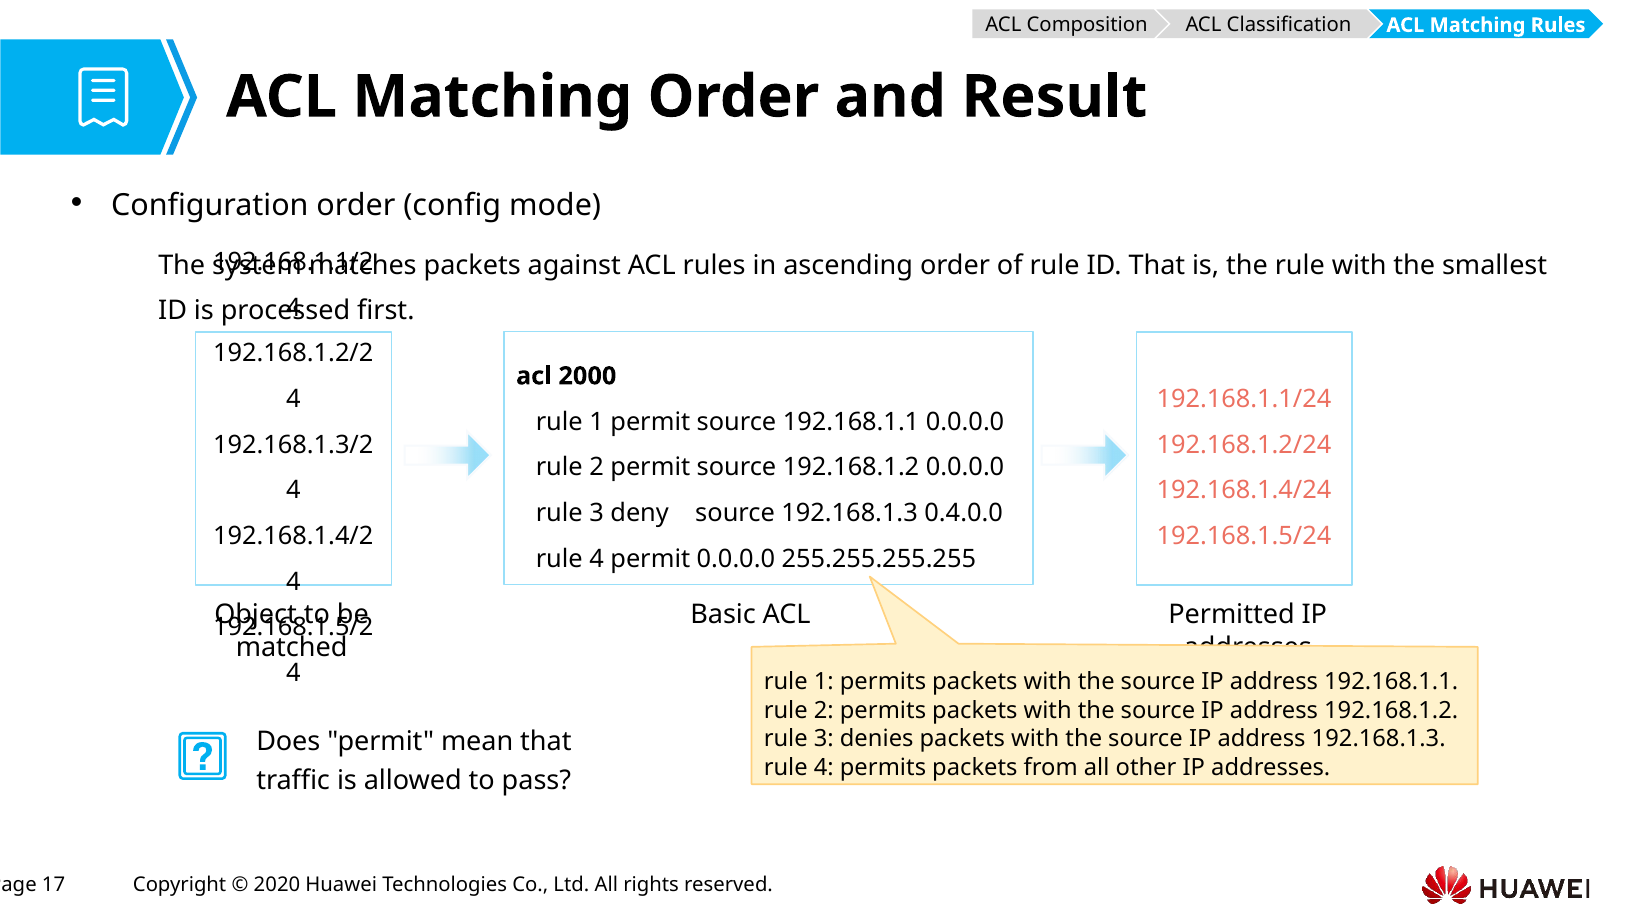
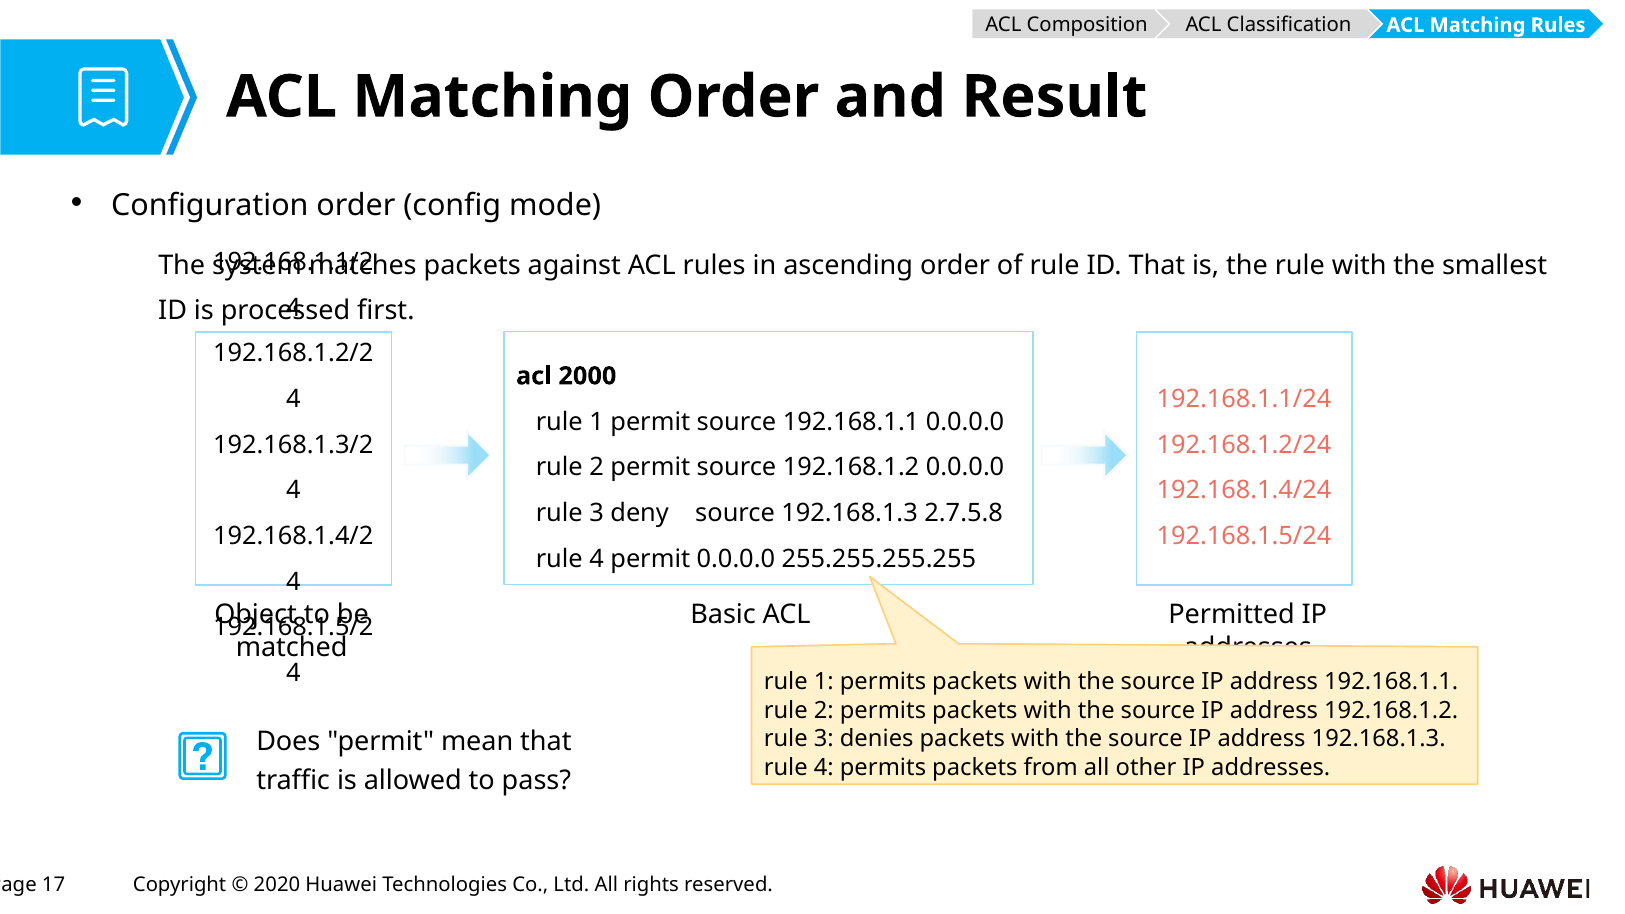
0.4.0.0: 0.4.0.0 -> 2.7.5.8
